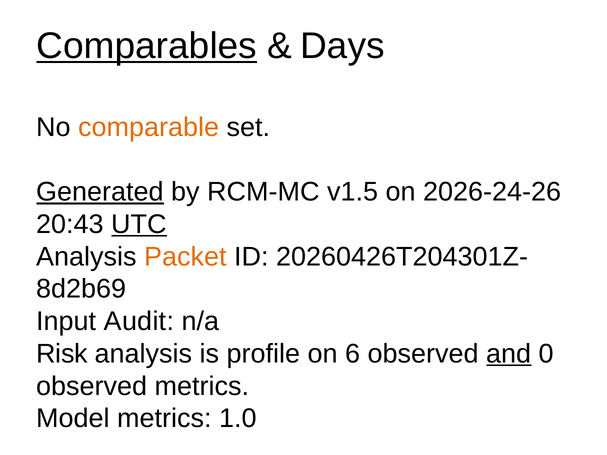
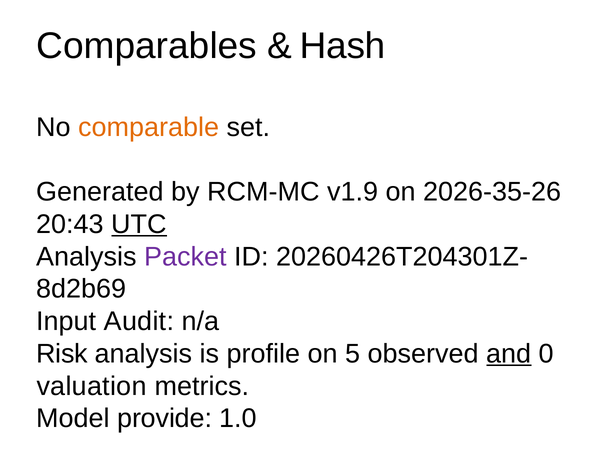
Comparables underline: present -> none
Days: Days -> Hash
Generated underline: present -> none
v1.5: v1.5 -> v1.9
2026-24-26: 2026-24-26 -> 2026-35-26
Packet colour: orange -> purple
6: 6 -> 5
observed at (92, 386): observed -> valuation
Model metrics: metrics -> provide
